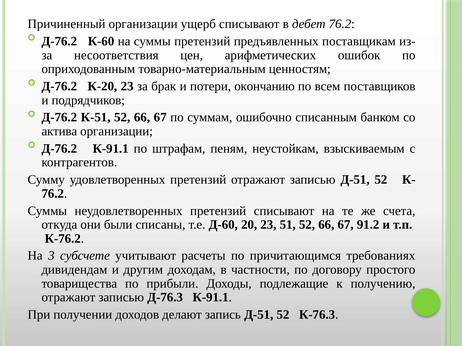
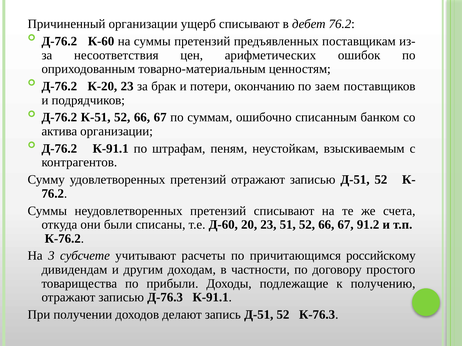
всем: всем -> заем
требованиях: требованиях -> российскому
